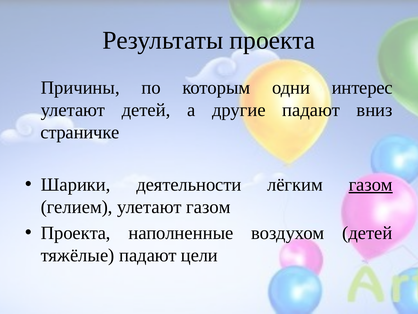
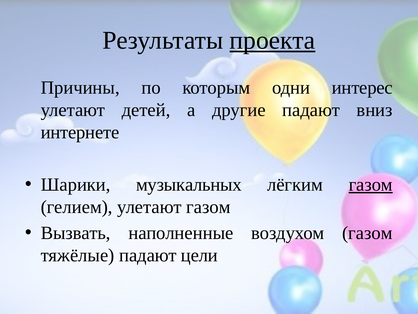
проекта at (272, 40) underline: none -> present
страничке: страничке -> интернете
деятельности: деятельности -> музыкальных
Проекта at (76, 233): Проекта -> Вызвать
воздухом детей: детей -> газом
